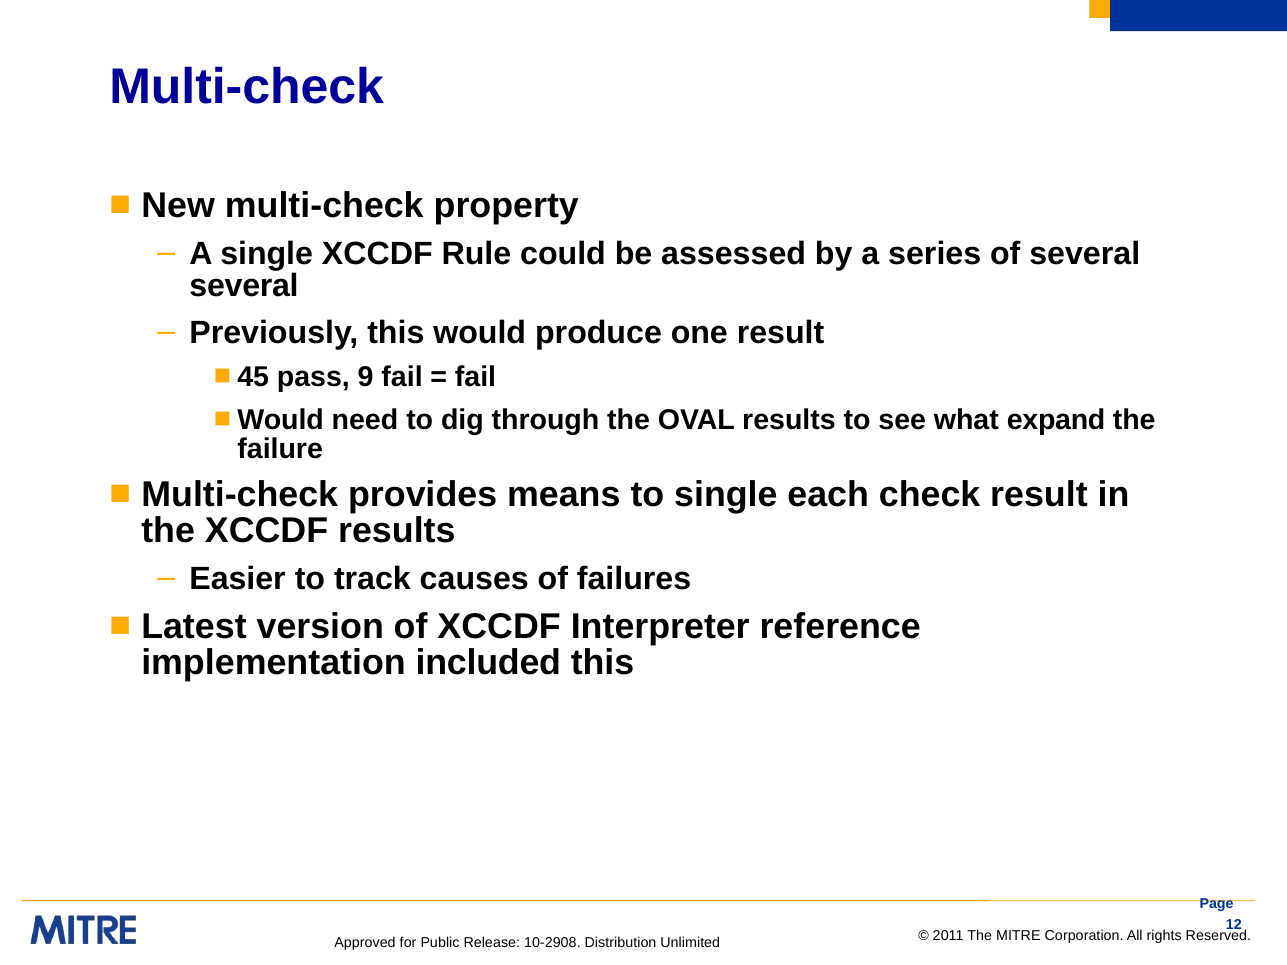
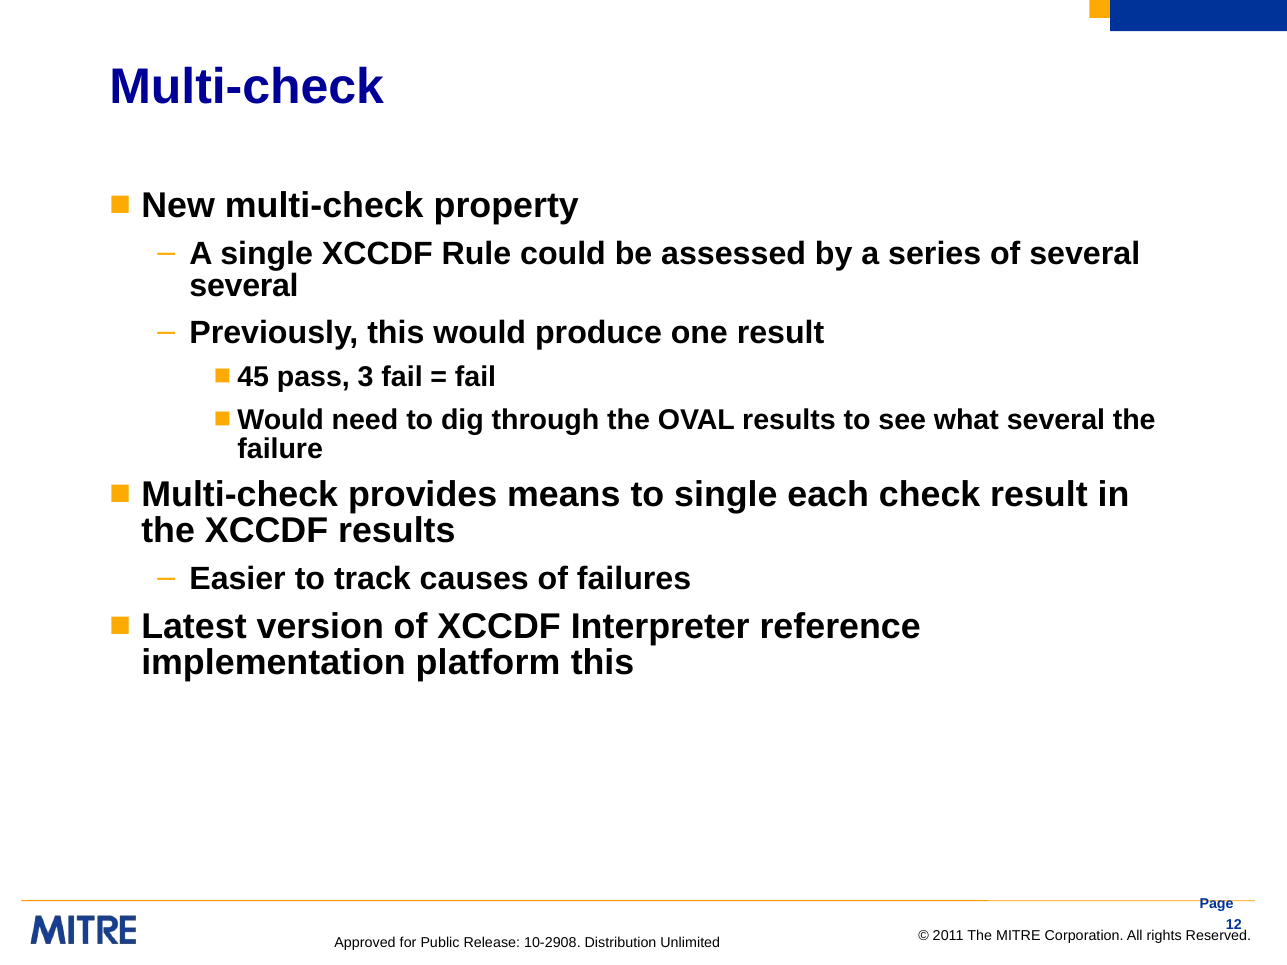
9: 9 -> 3
what expand: expand -> several
included: included -> platform
